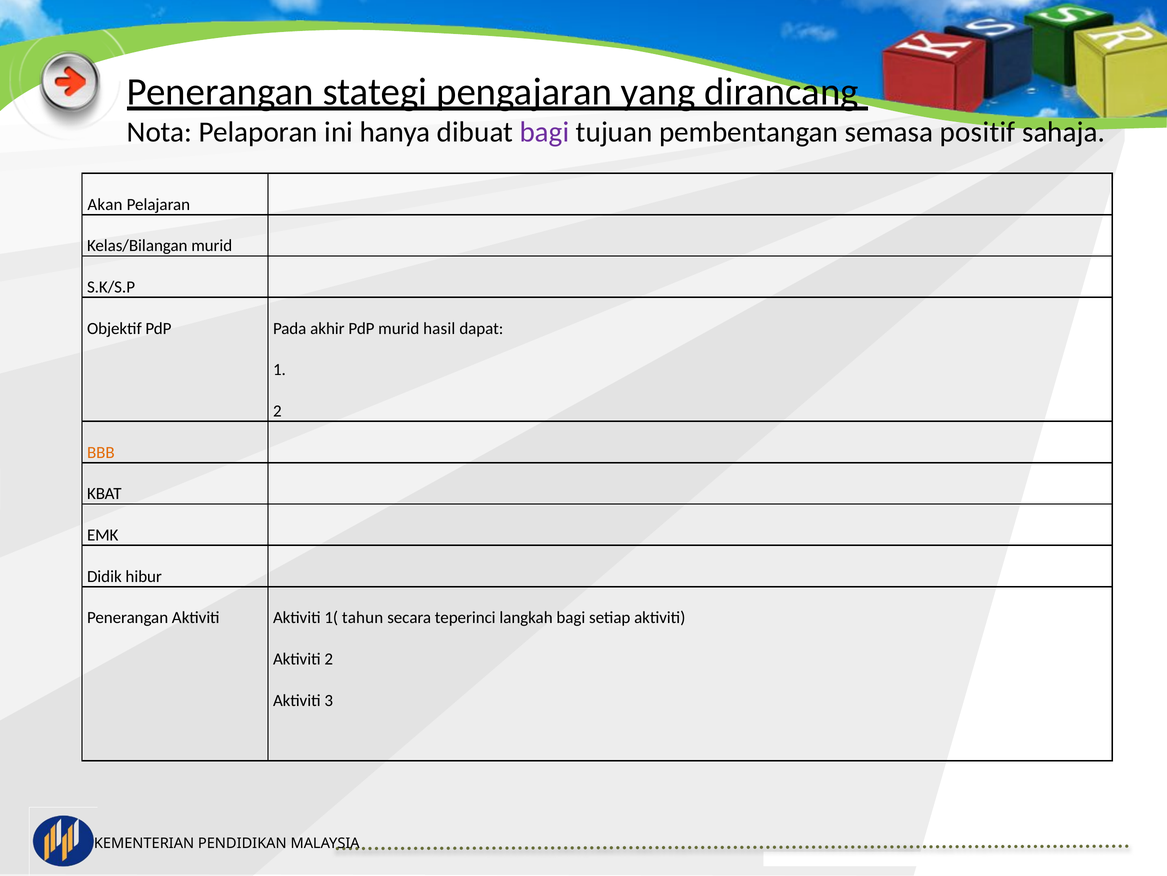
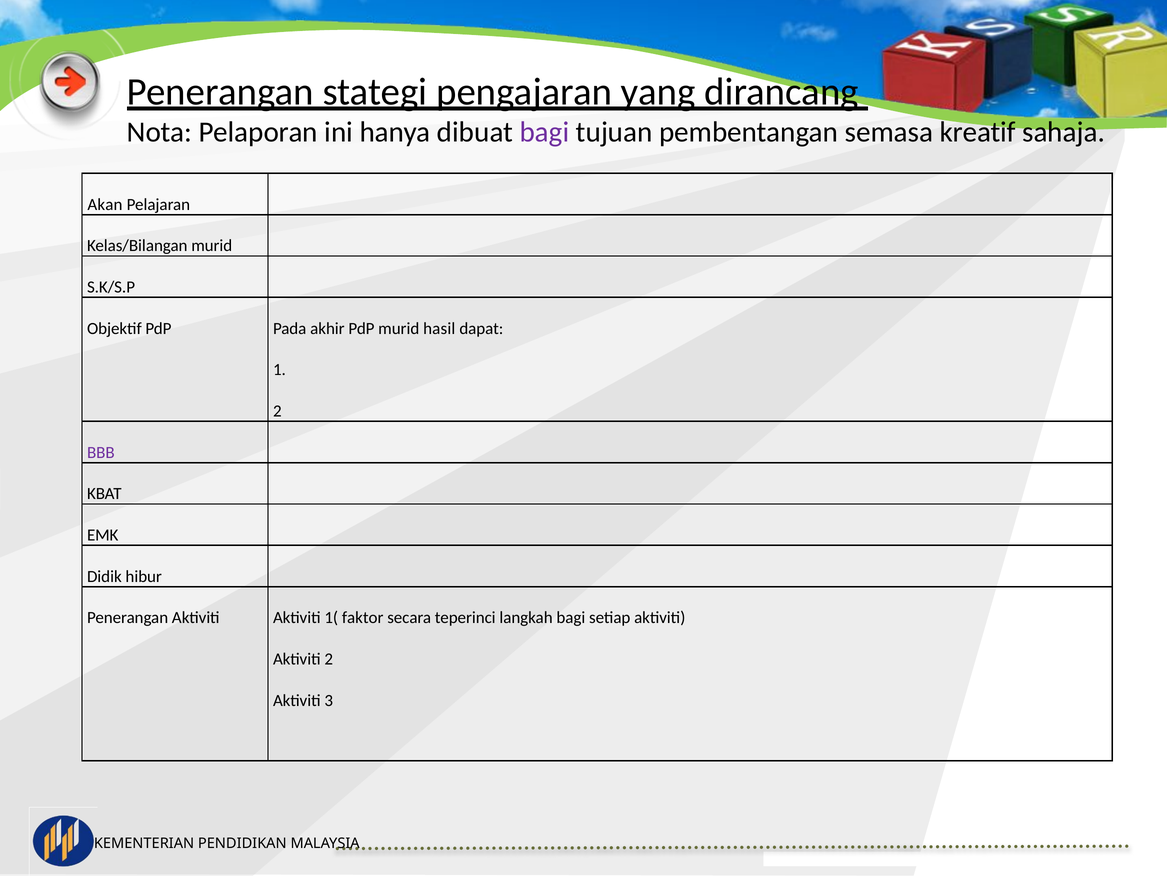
positif: positif -> kreatif
BBB colour: orange -> purple
tahun: tahun -> faktor
